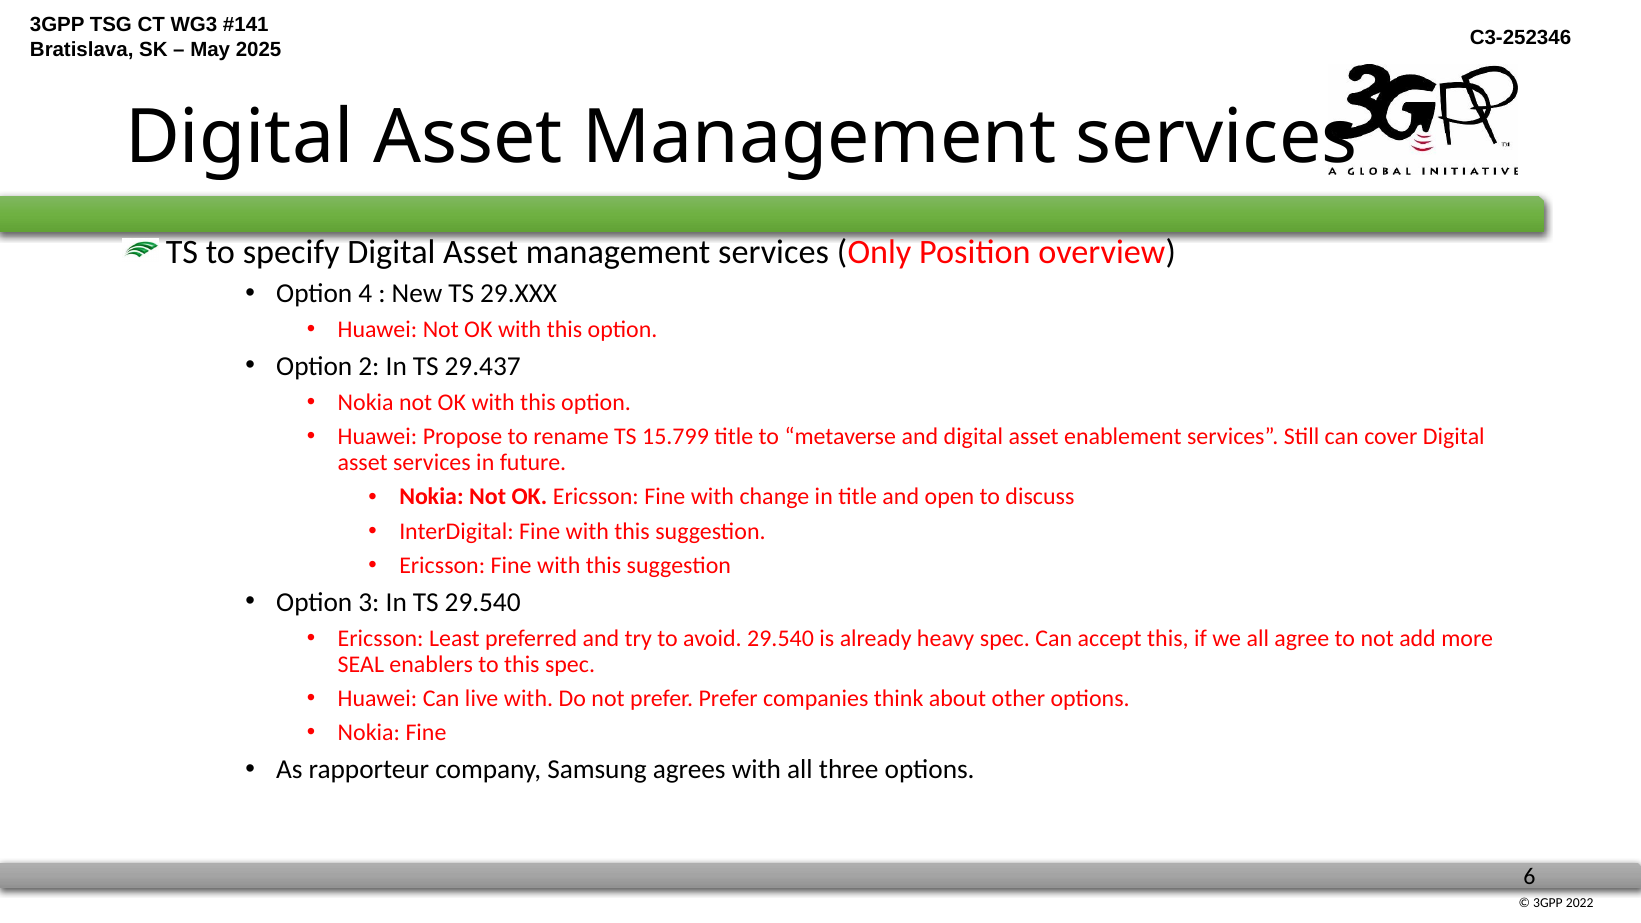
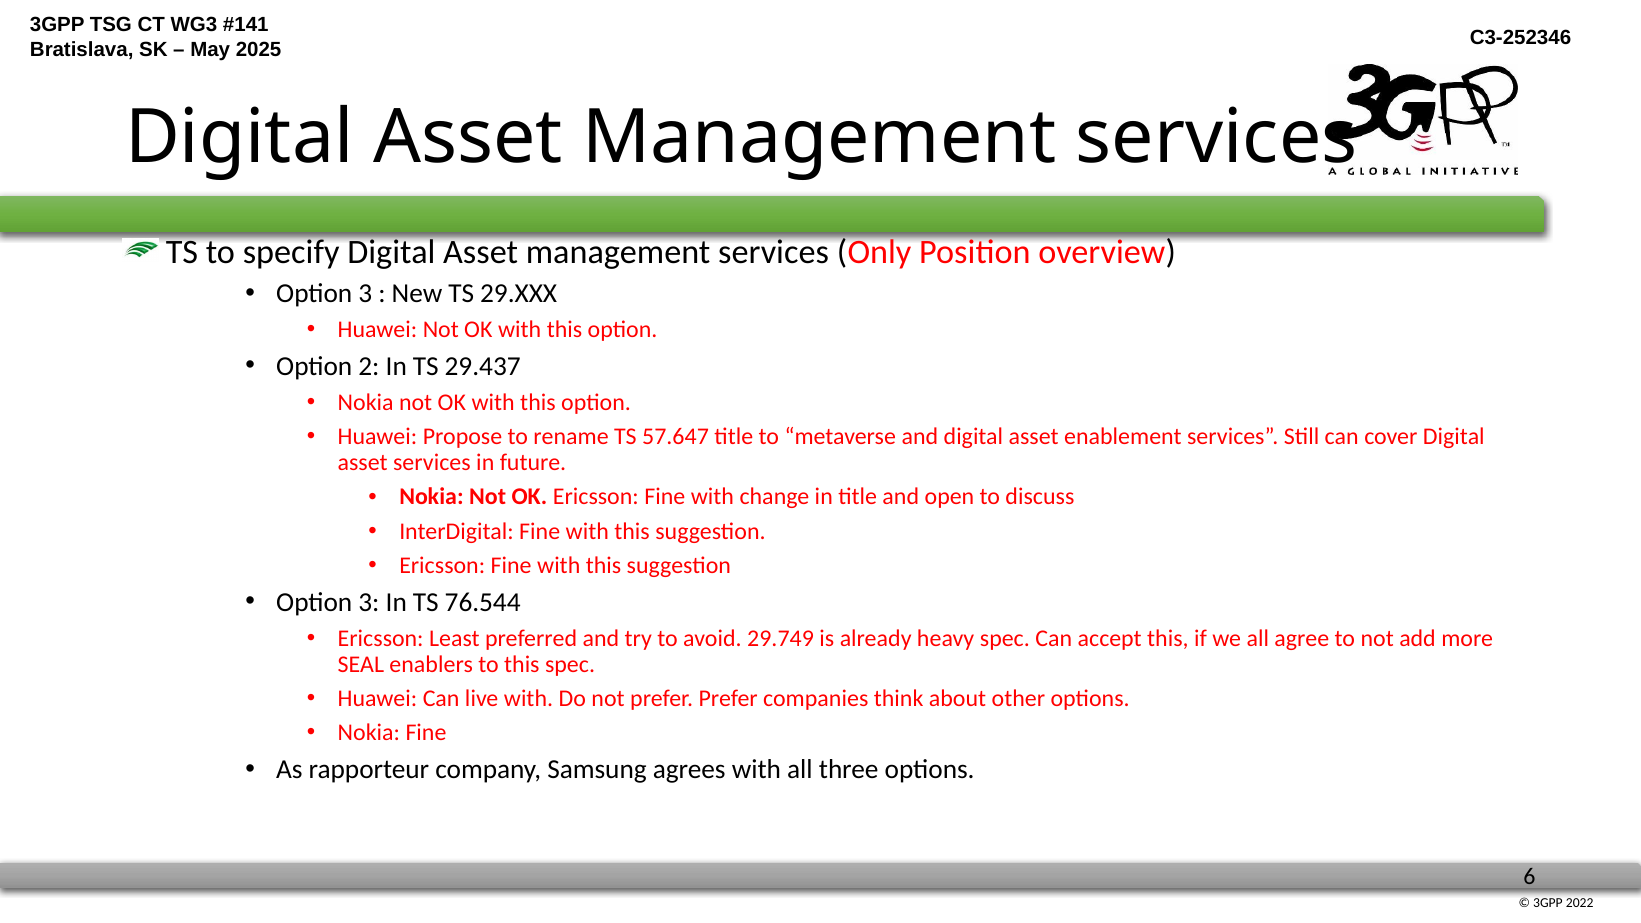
4 at (365, 294): 4 -> 3
15.799: 15.799 -> 57.647
TS 29.540: 29.540 -> 76.544
avoid 29.540: 29.540 -> 29.749
